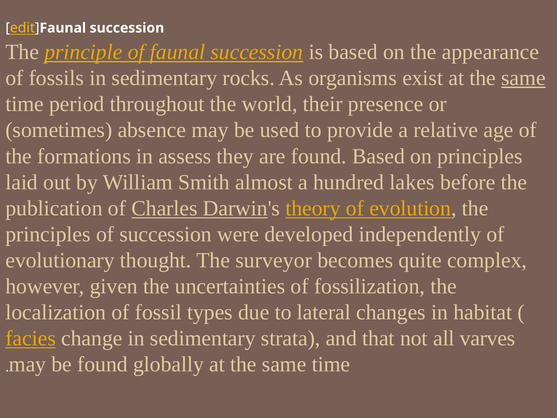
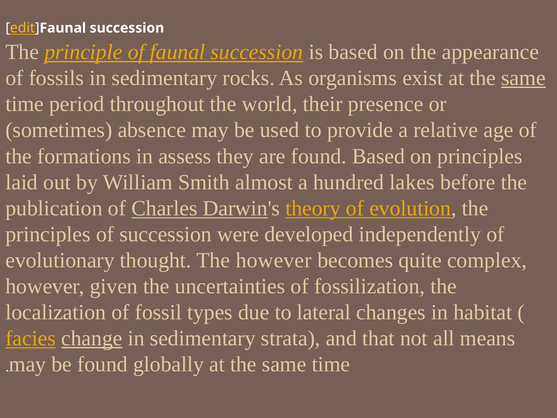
The surveyor: surveyor -> however
change underline: none -> present
varves: varves -> means
